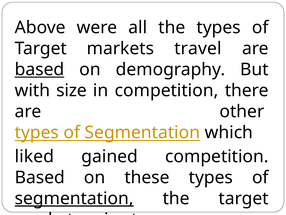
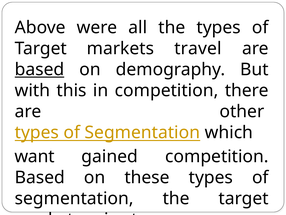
size: size -> this
liked: liked -> want
segmentation at (74, 198) underline: present -> none
